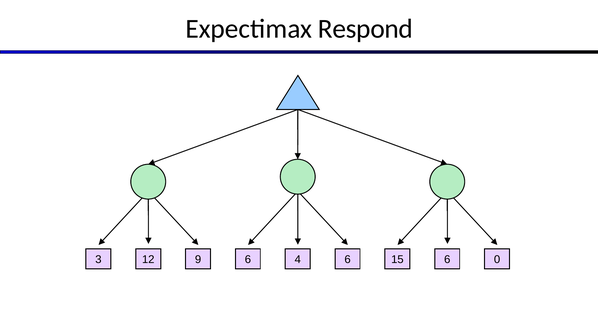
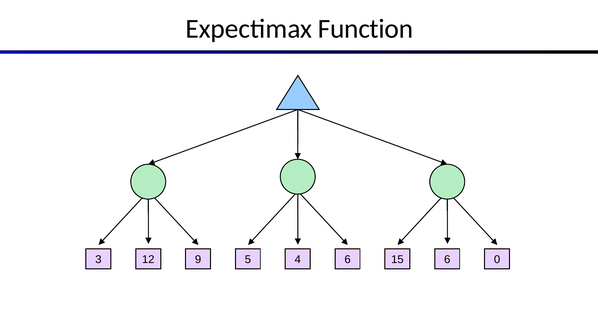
Respond: Respond -> Function
3 6: 6 -> 5
